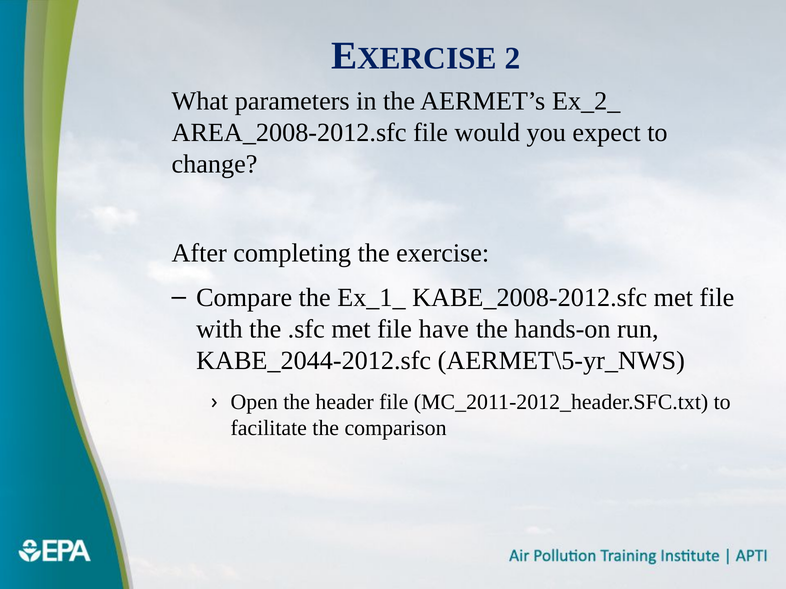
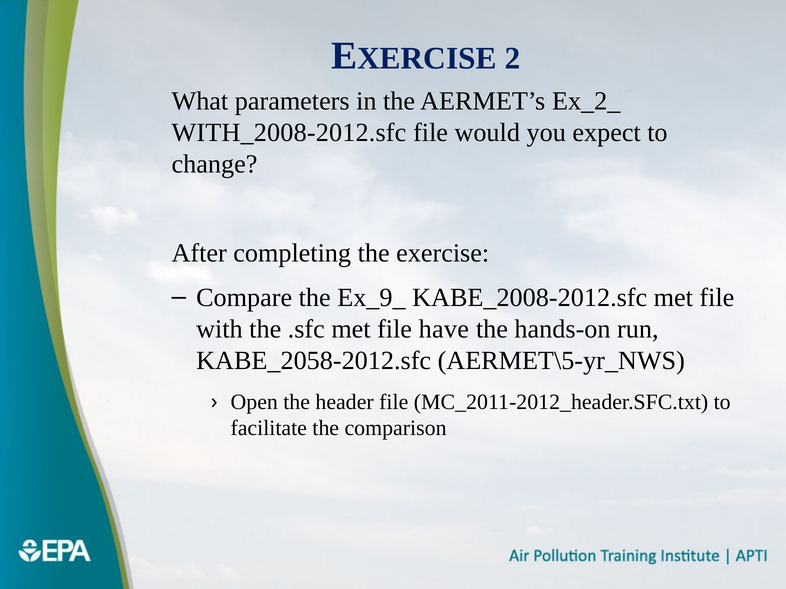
AREA_2008-2012.sfc: AREA_2008-2012.sfc -> WITH_2008-2012.sfc
Ex_1_: Ex_1_ -> Ex_9_
KABE_2044-2012.sfc: KABE_2044-2012.sfc -> KABE_2058-2012.sfc
